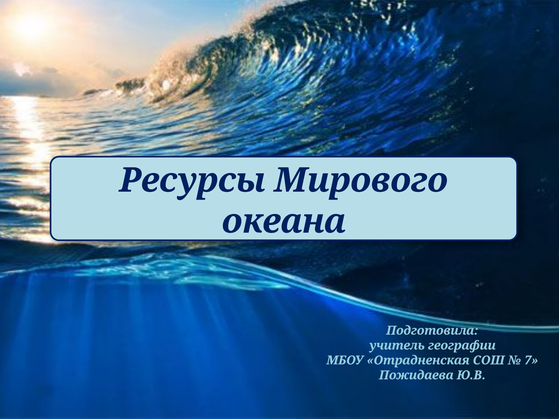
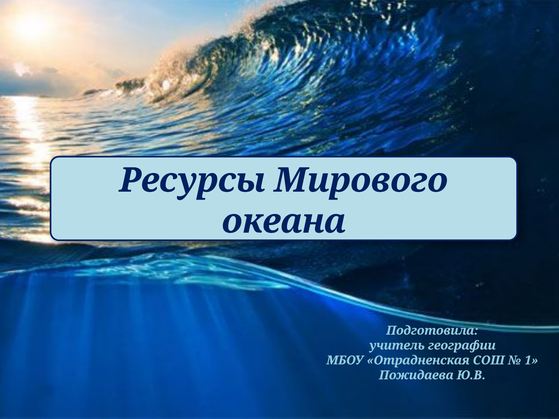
7: 7 -> 1
